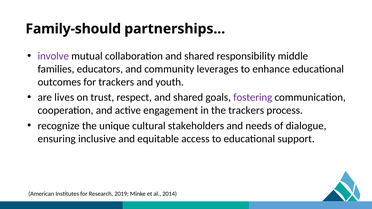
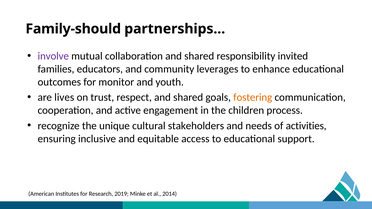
middle: middle -> invited
for trackers: trackers -> monitor
fostering colour: purple -> orange
the trackers: trackers -> children
dialogue: dialogue -> activities
